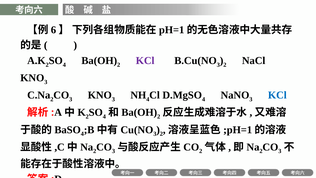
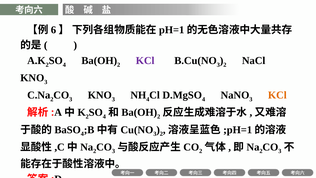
KCl at (277, 95) colour: blue -> orange
